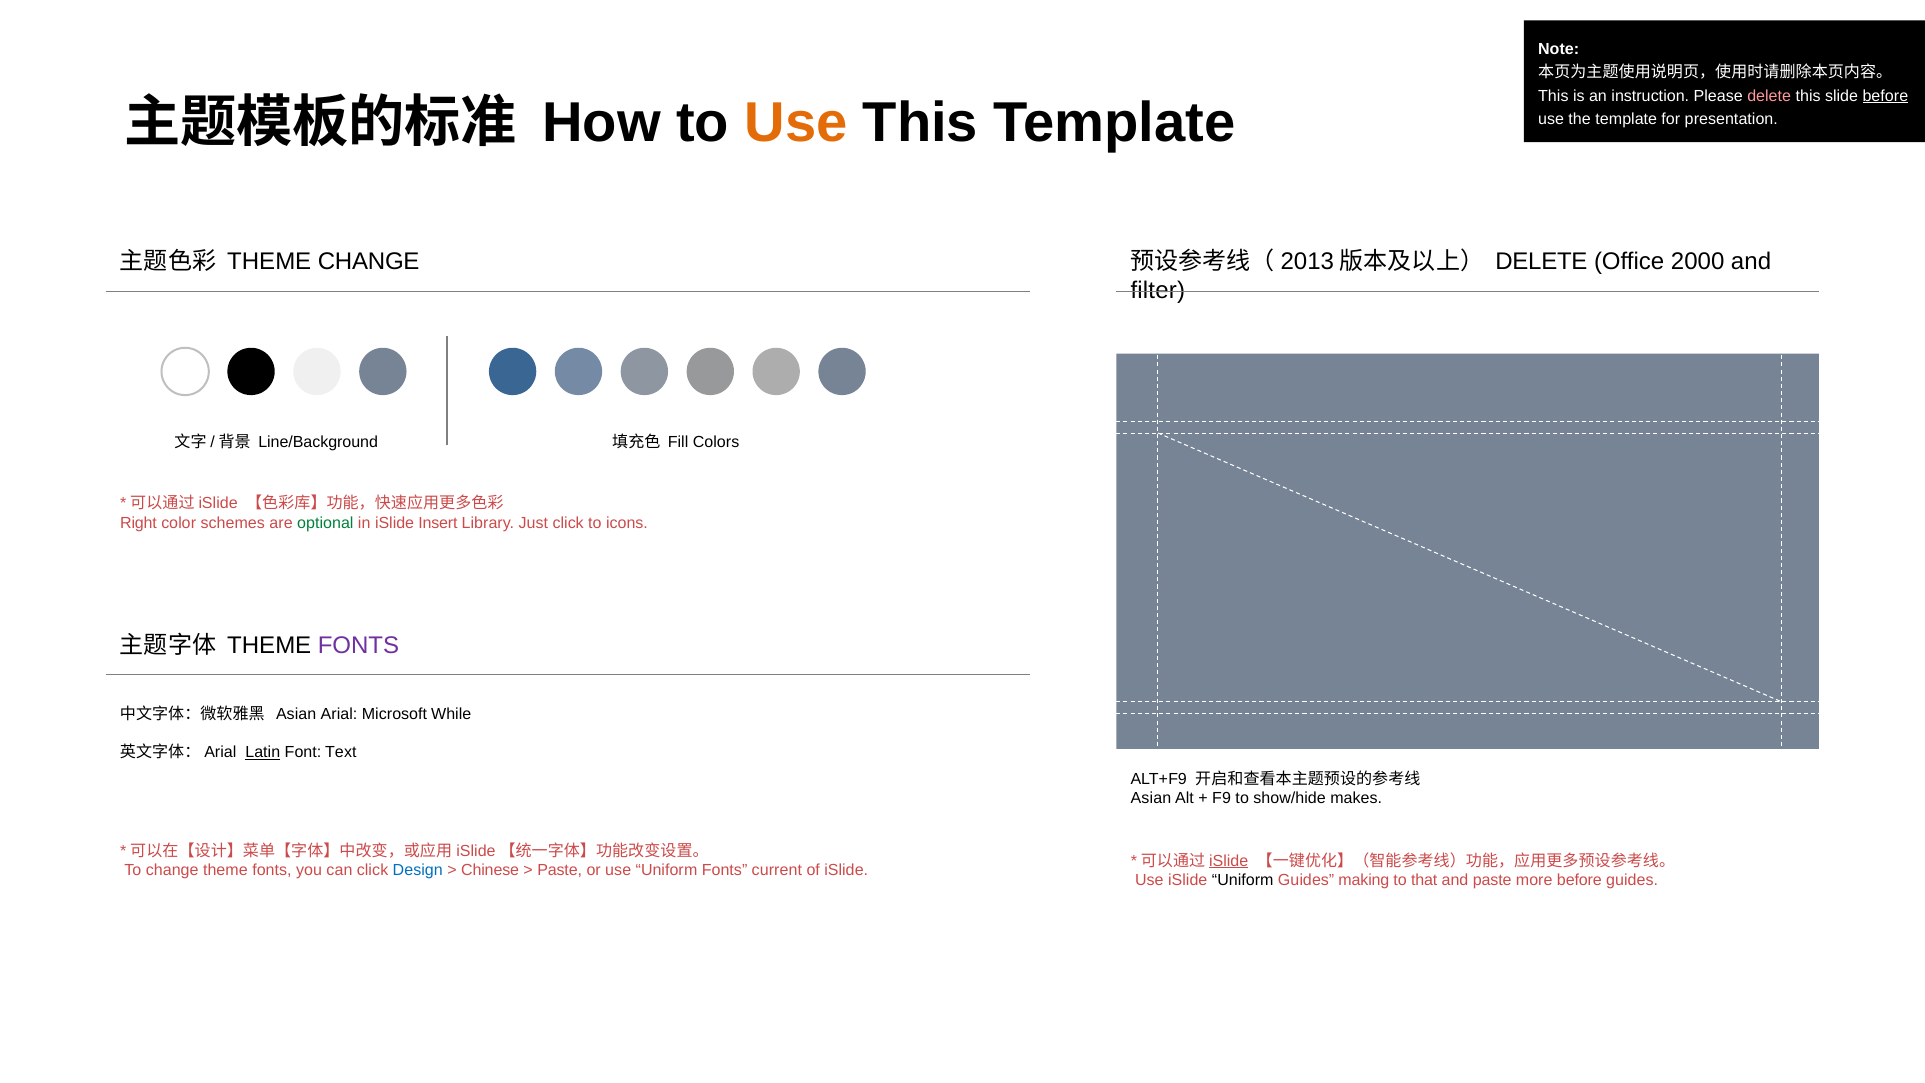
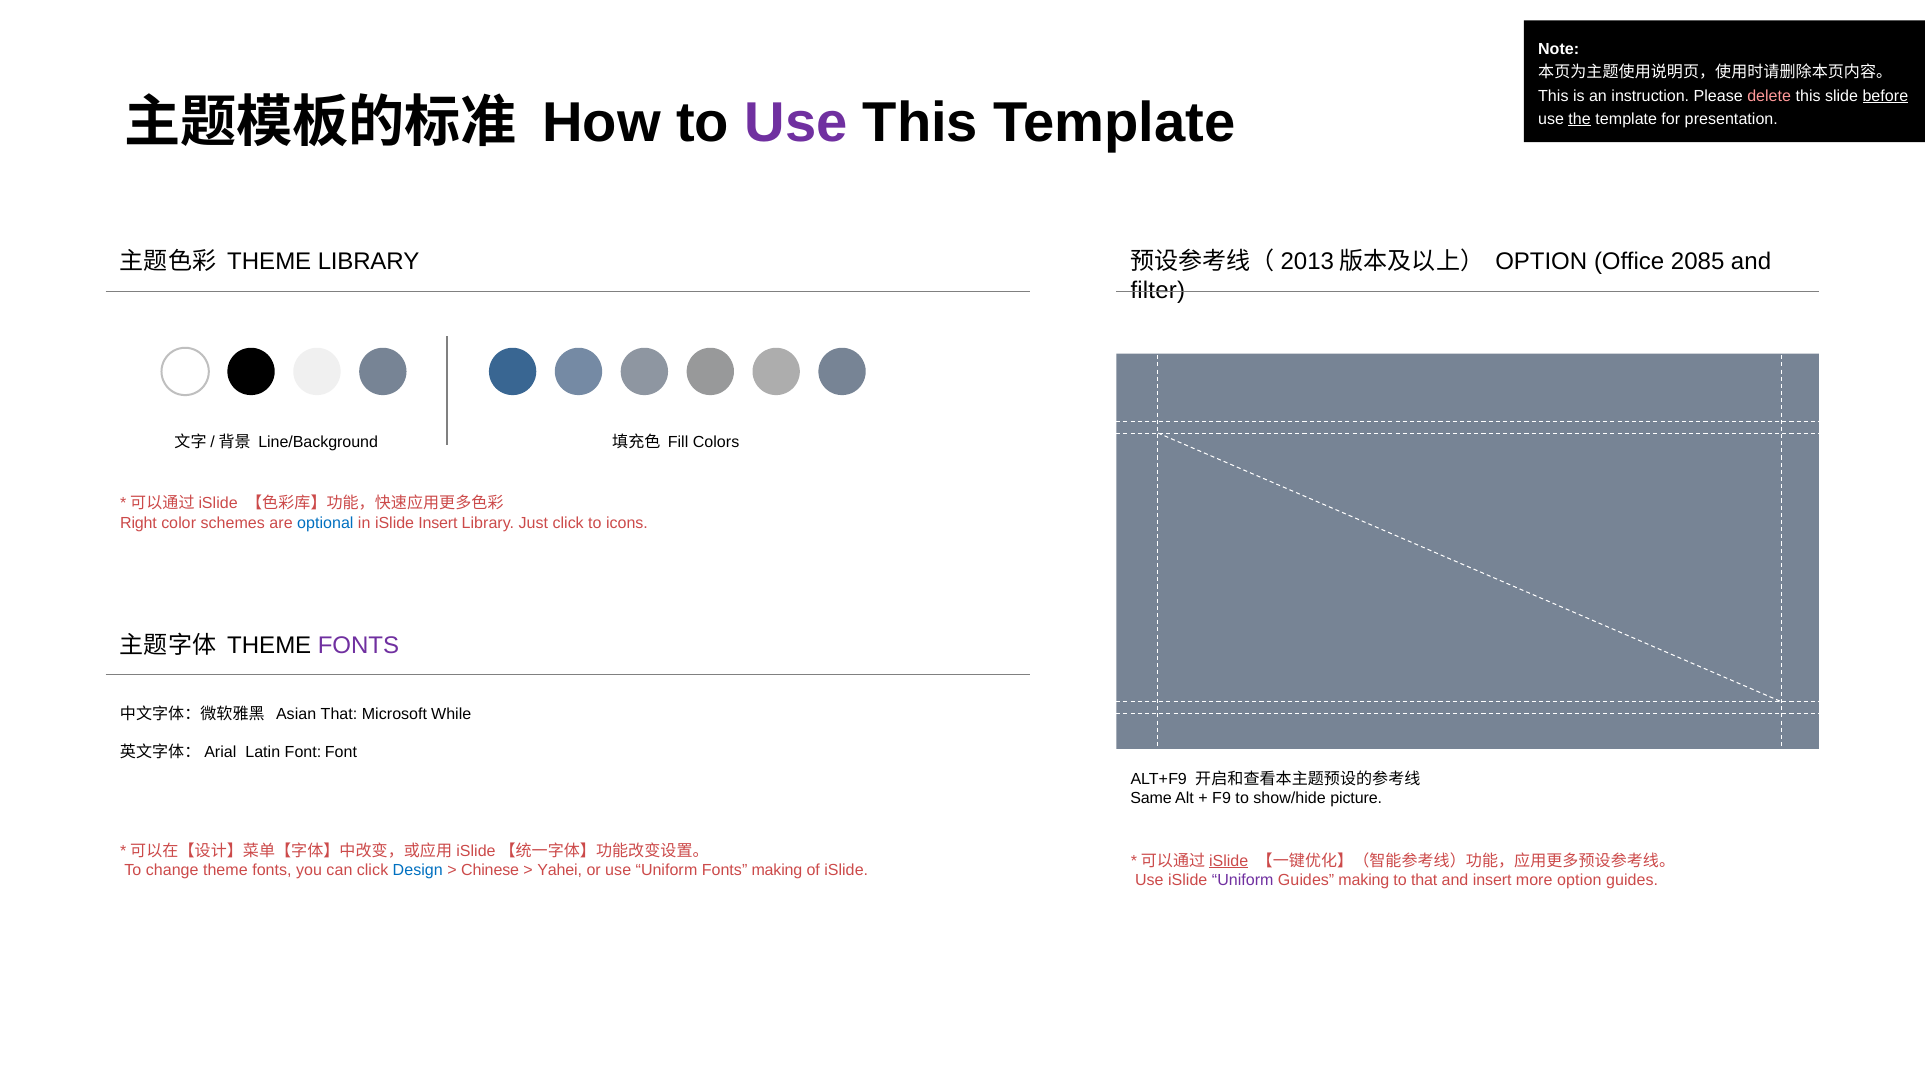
Use at (796, 123) colour: orange -> purple
the underline: none -> present
DELETE at (1541, 262): DELETE -> OPTION
2000: 2000 -> 2085
THEME CHANGE: CHANGE -> LIBRARY
optional colour: green -> blue
Asian Arial: Arial -> That
Latin underline: present -> none
Font Text: Text -> Font
Asian at (1151, 798): Asian -> Same
makes: makes -> picture
Paste at (560, 870): Paste -> Yahei
Fonts current: current -> making
Uniform at (1243, 880) colour: black -> purple
and paste: paste -> insert
more before: before -> option
